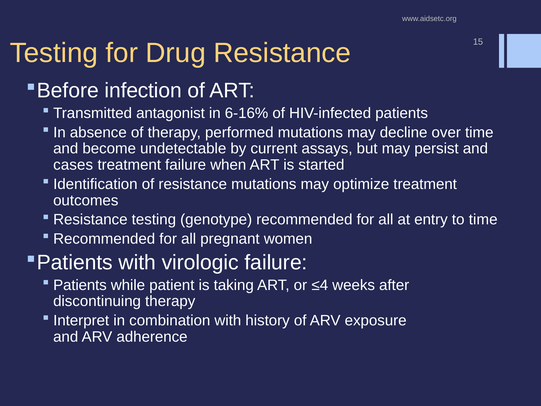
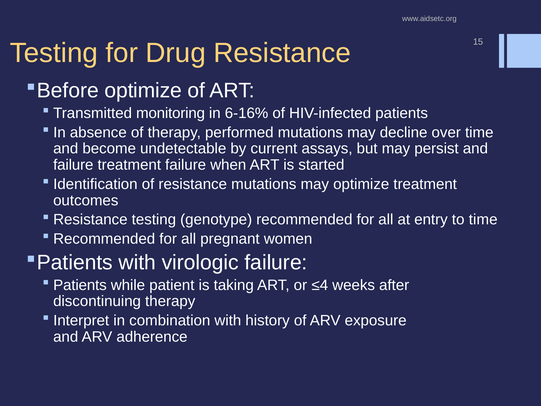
infection at (143, 91): infection -> optimize
antagonist: antagonist -> monitoring
cases at (73, 165): cases -> failure
